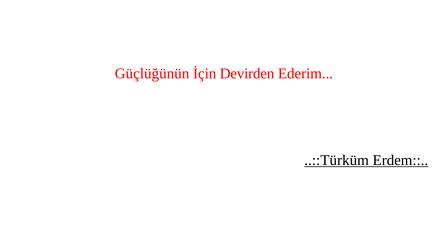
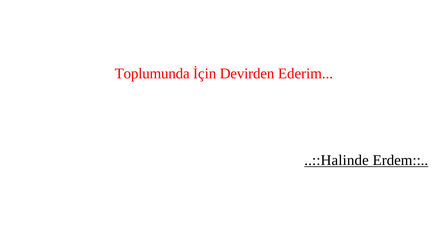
Güçlüğünün: Güçlüğünün -> Toplumunda
..::Türküm: ..::Türküm -> ..::Halinde
